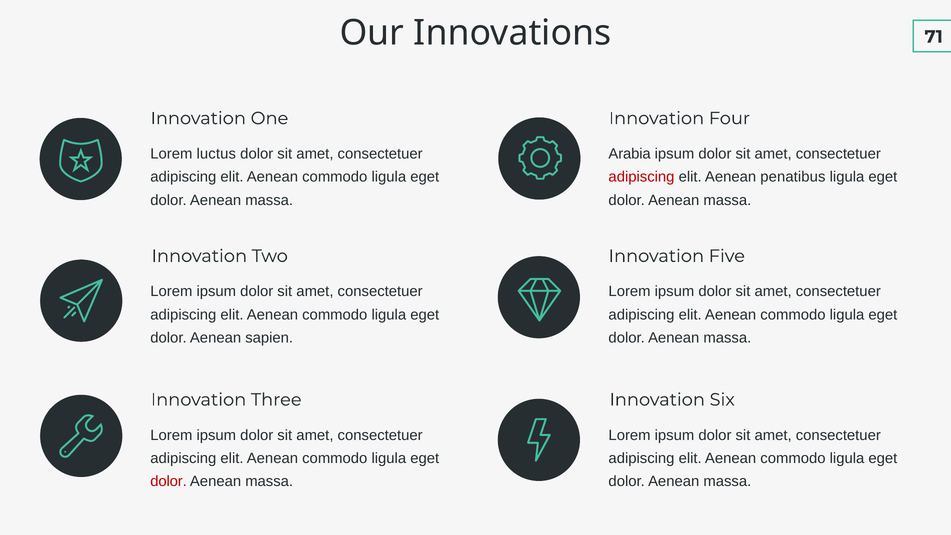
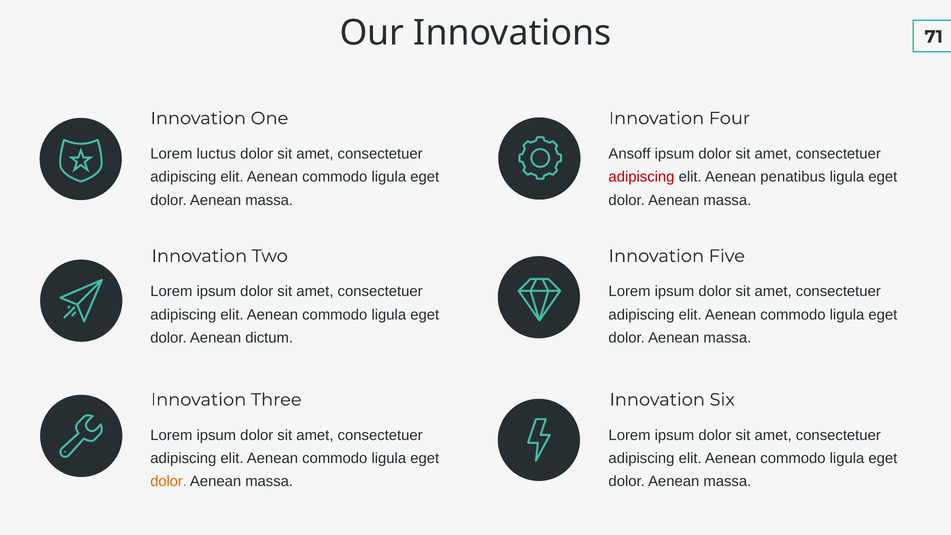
Arabia: Arabia -> Ansoff
sapien: sapien -> dictum
dolor at (169, 481) colour: red -> orange
